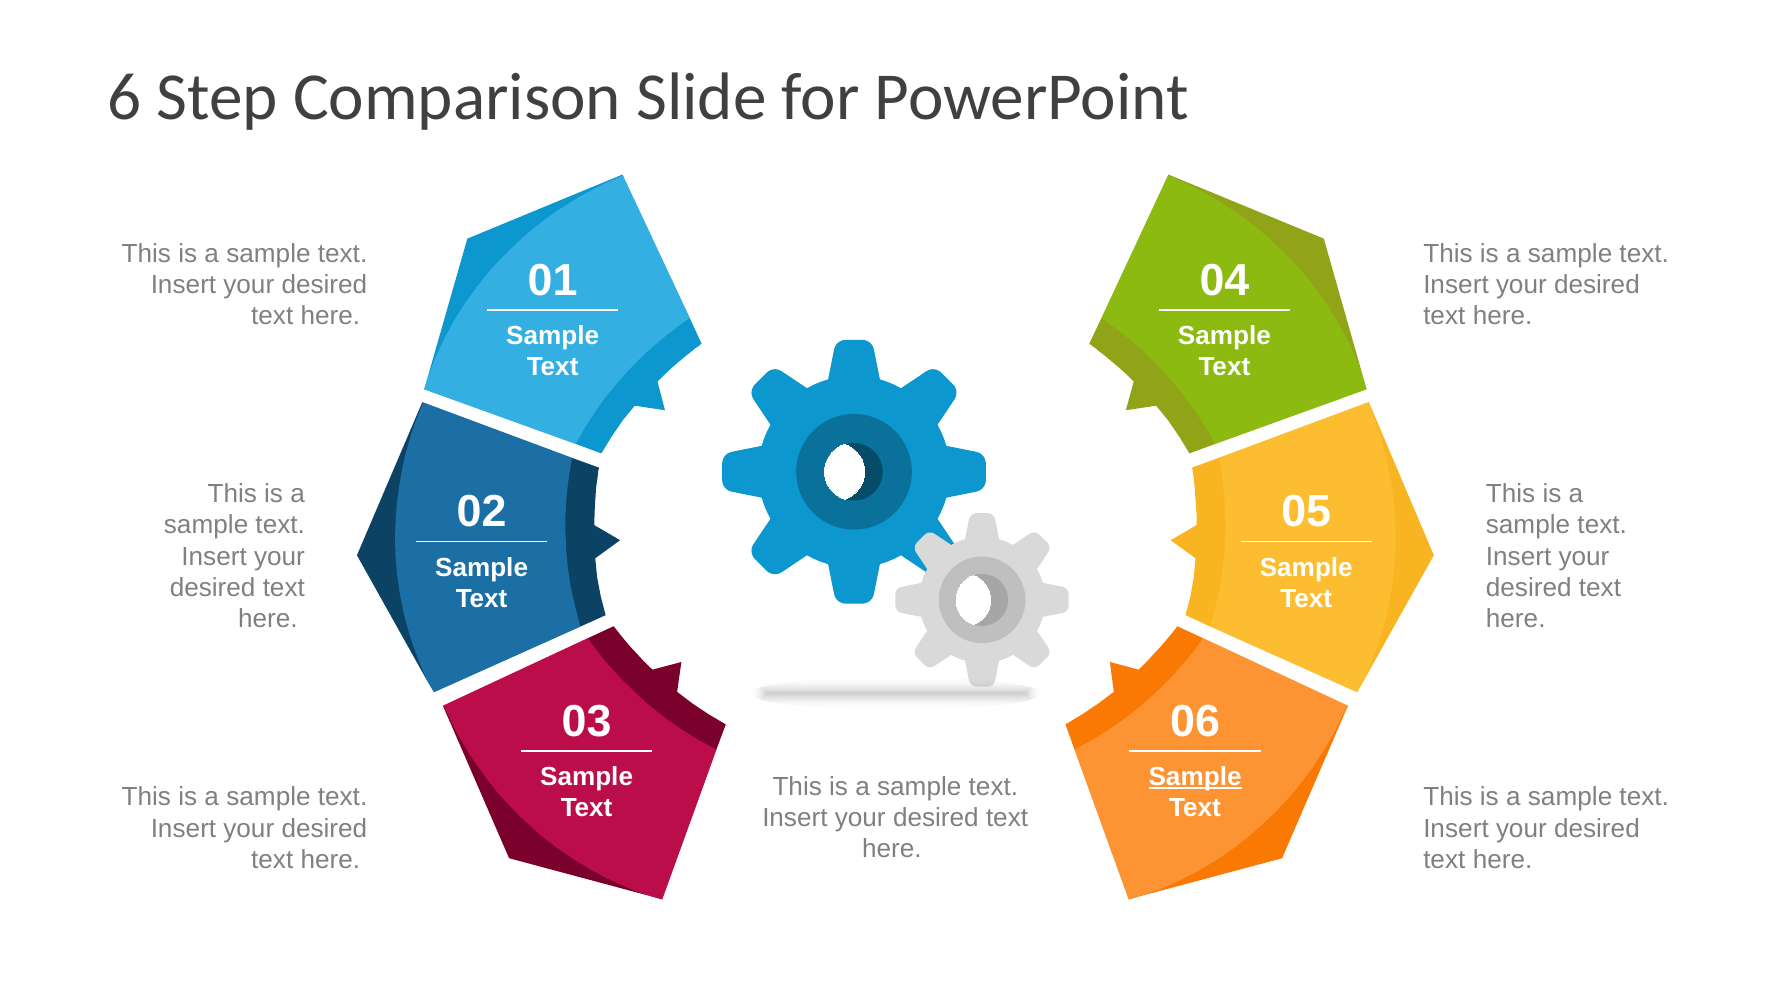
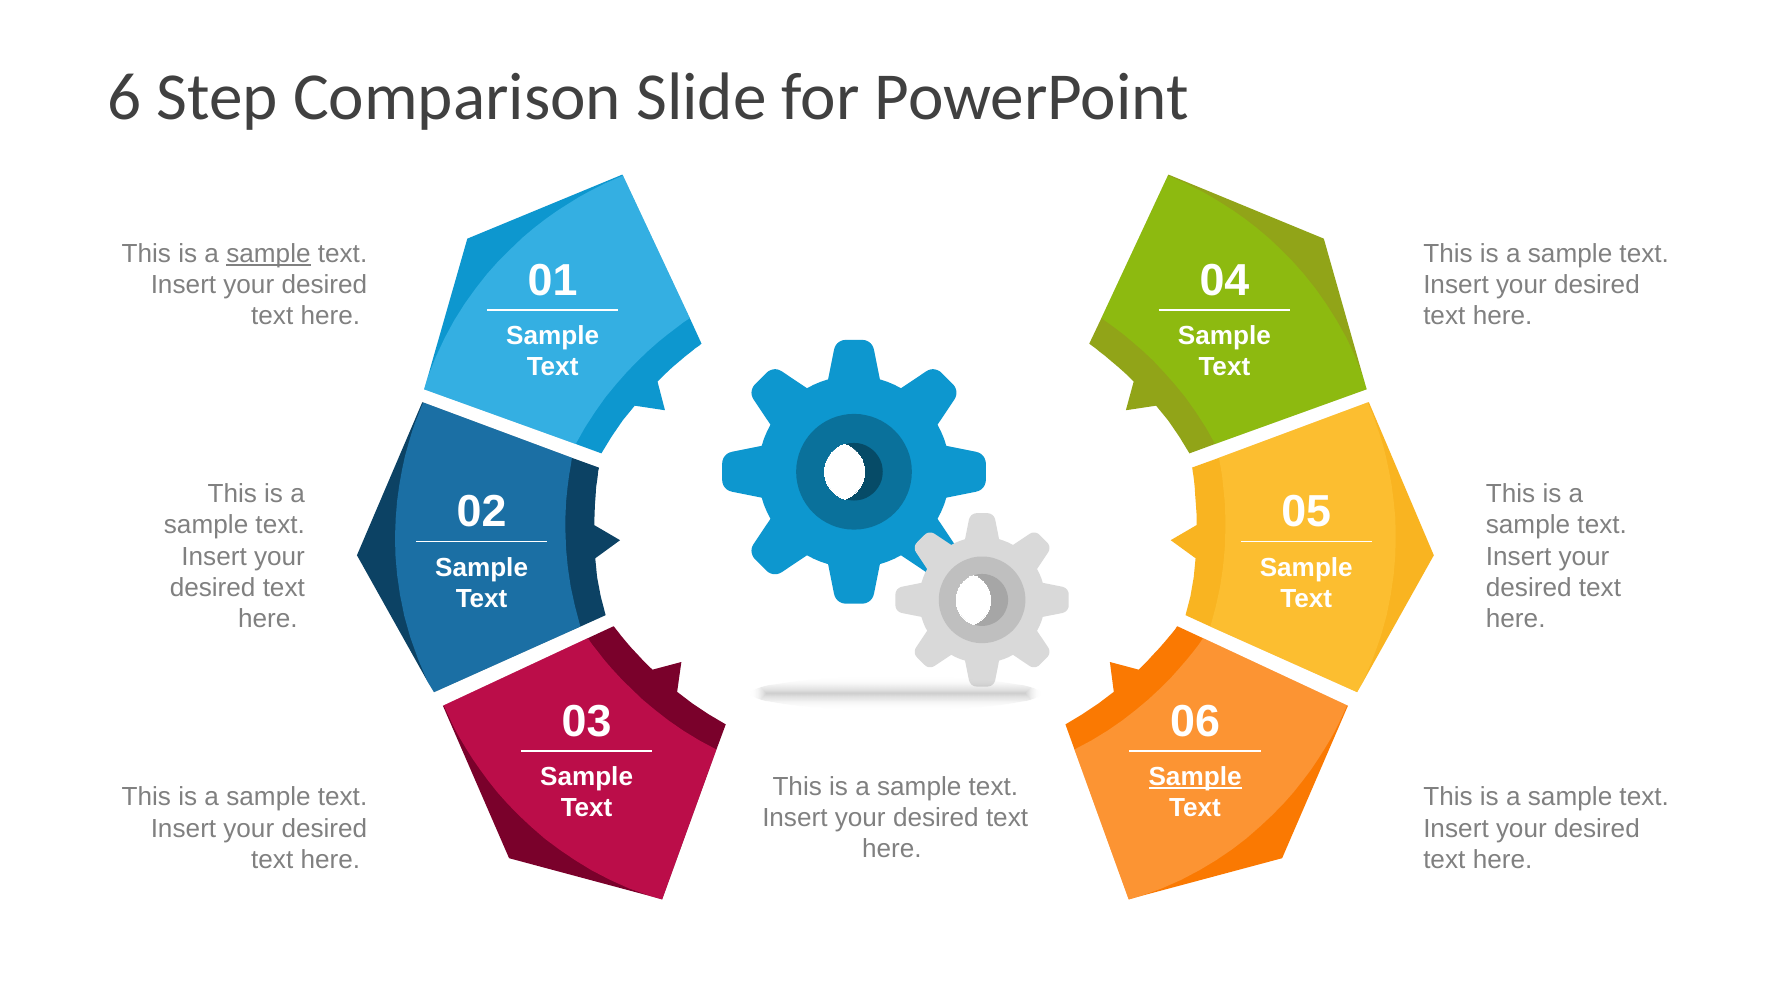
sample at (268, 253) underline: none -> present
